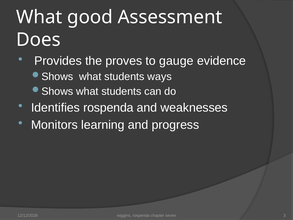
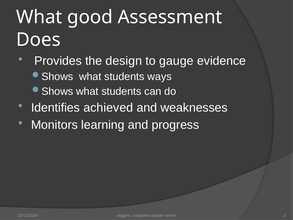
proves: proves -> design
Identifies rospenda: rospenda -> achieved
